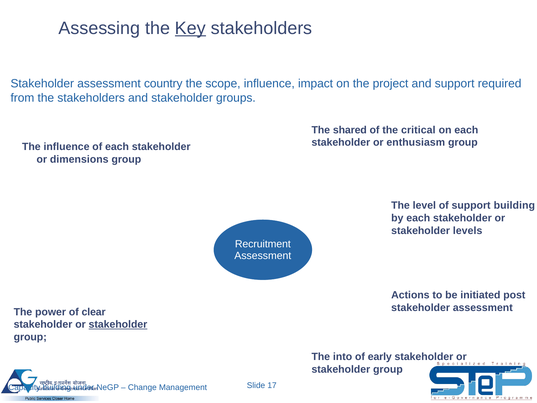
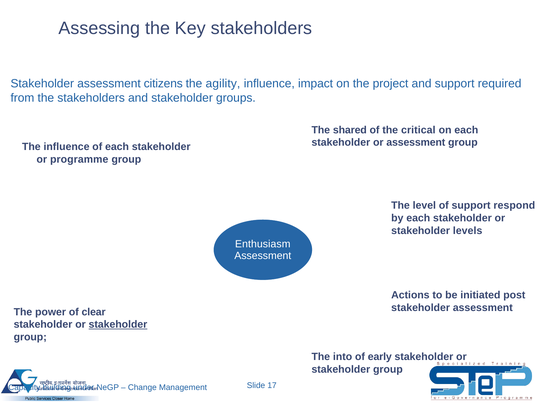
Key underline: present -> none
country: country -> citizens
scope: scope -> agility
or enthusiasm: enthusiasm -> assessment
dimensions: dimensions -> programme
support building: building -> respond
Recruitment: Recruitment -> Enthusiasm
